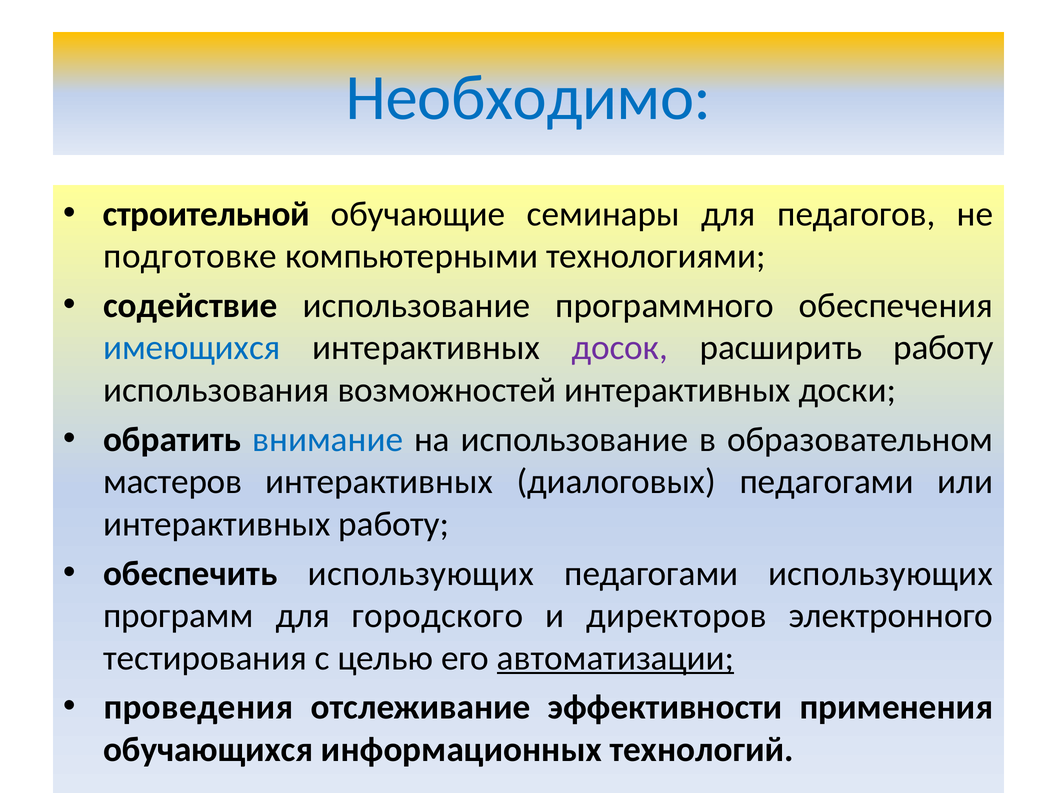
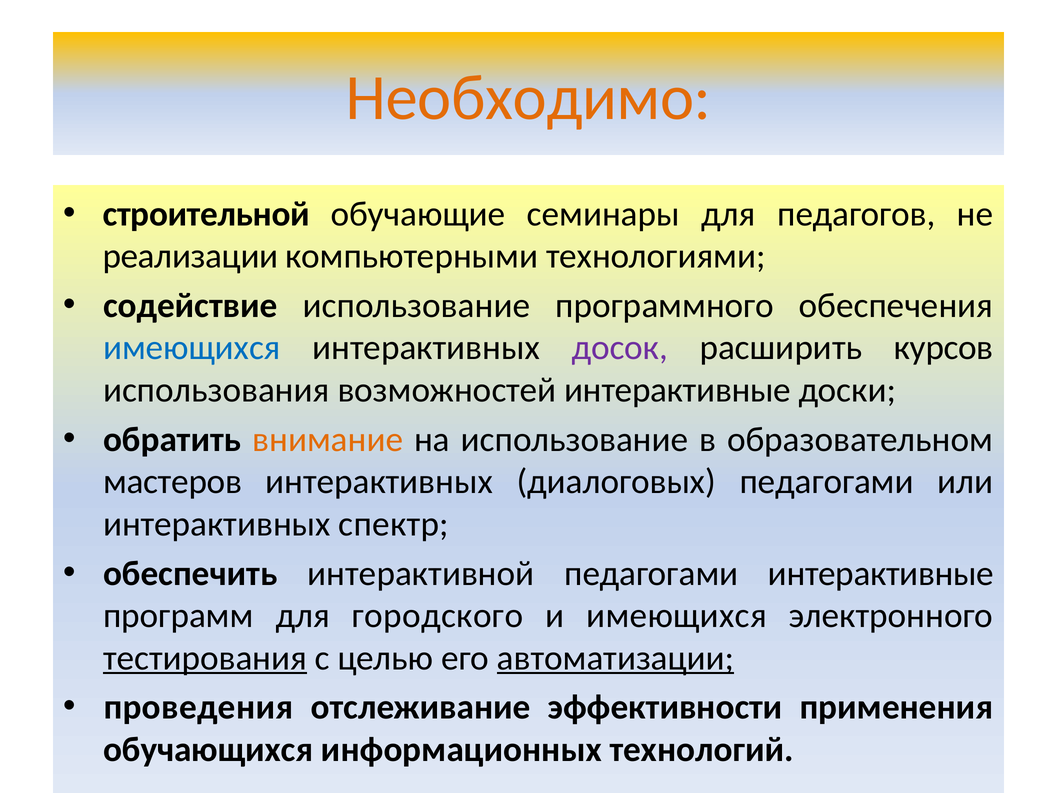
Необходимо colour: blue -> orange
подготовке: подготовке -> реализации
расширить работу: работу -> курсов
возможностей интерактивных: интерактивных -> интерактивные
внимание colour: blue -> orange
интерактивных работу: работу -> спектр
обеспечить использующих: использующих -> интерактивной
педагогами использующих: использующих -> интерактивные
и директоров: директоров -> имеющихся
тестирования underline: none -> present
